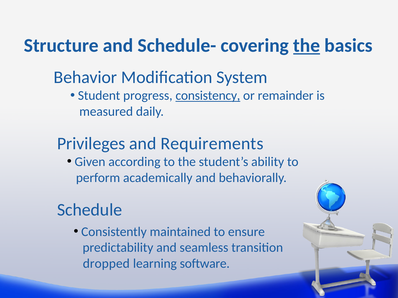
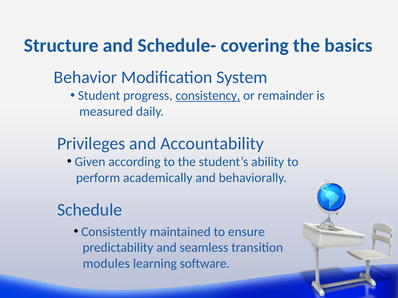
the at (307, 46) underline: present -> none
Requirements: Requirements -> Accountability
dropped: dropped -> modules
